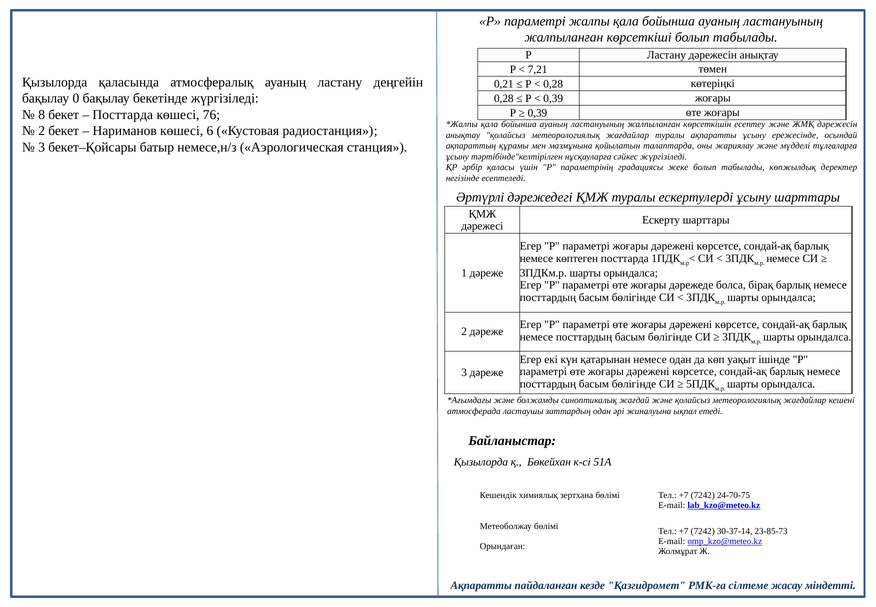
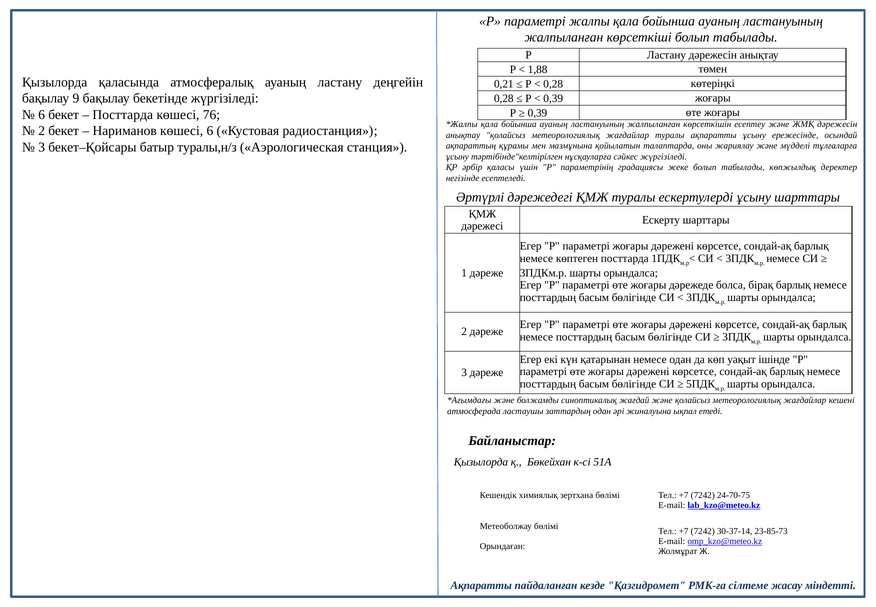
7,21: 7,21 -> 1,88
0: 0 -> 9
8 at (42, 115): 8 -> 6
немесе,н/з: немесе,н/з -> туралы,н/з
